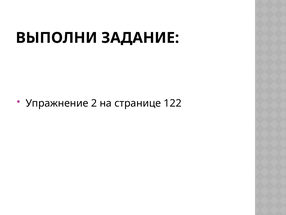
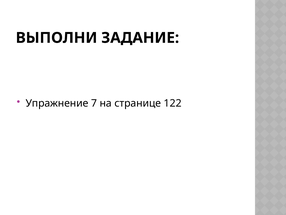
2: 2 -> 7
